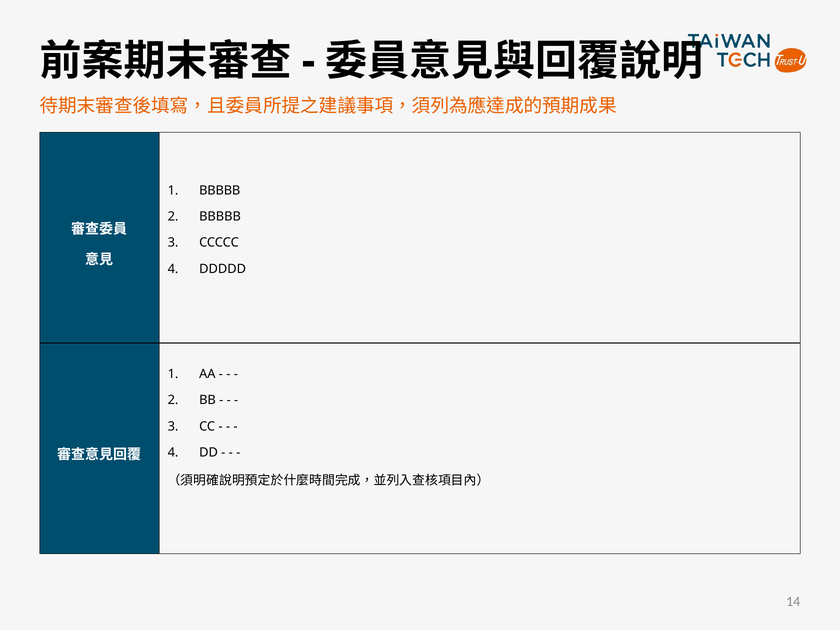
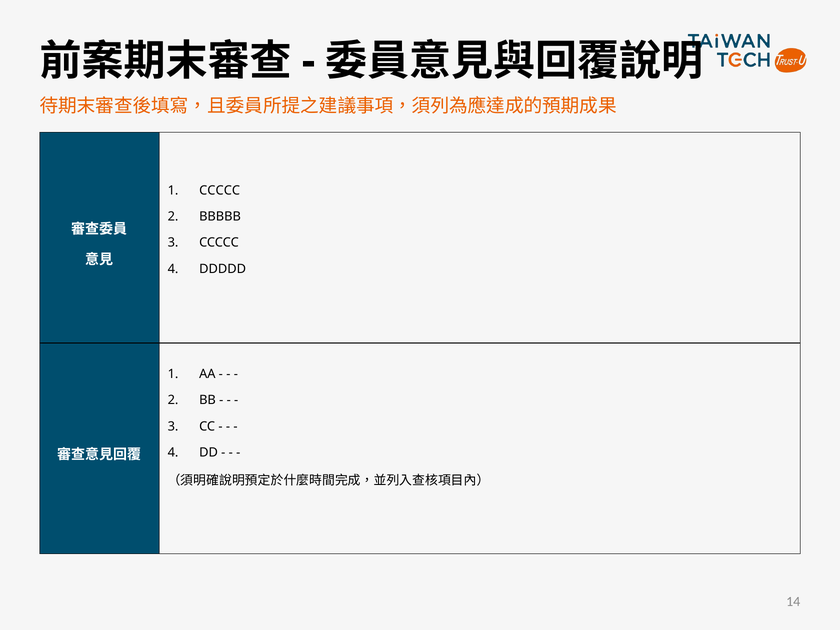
BBBBB at (220, 190): BBBBB -> CCCCC
